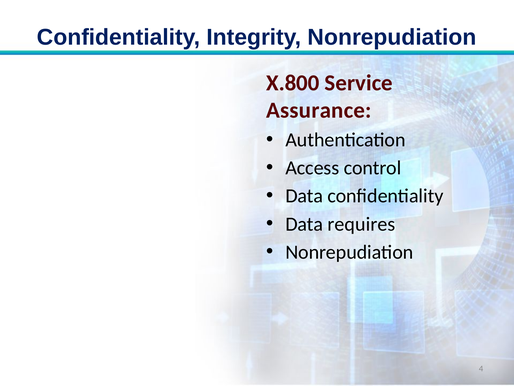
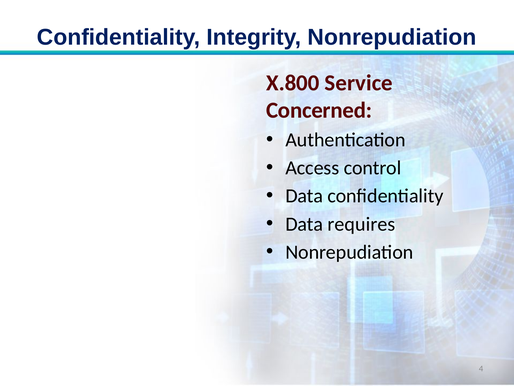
Assurance: Assurance -> Concerned
